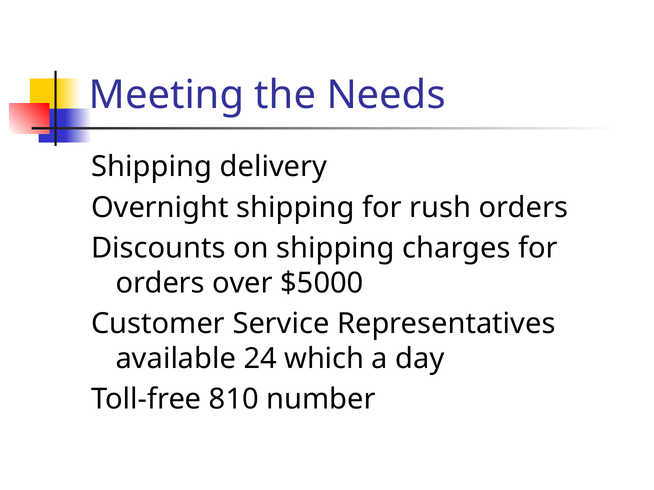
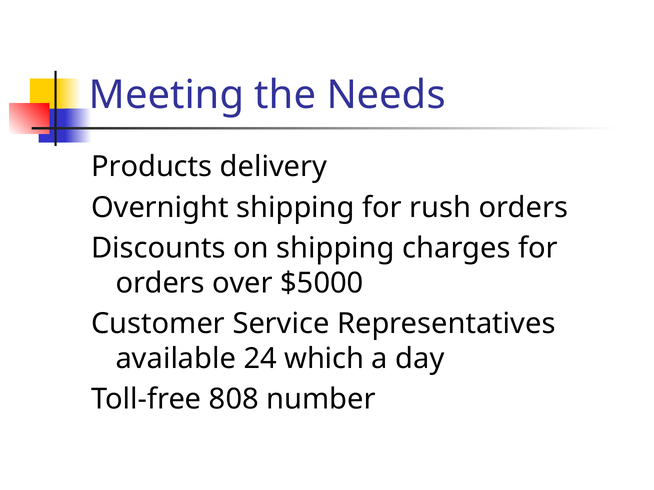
Shipping at (152, 167): Shipping -> Products
810: 810 -> 808
